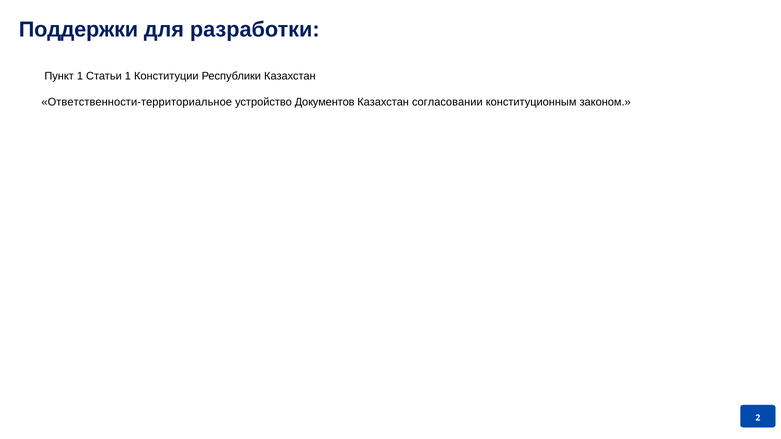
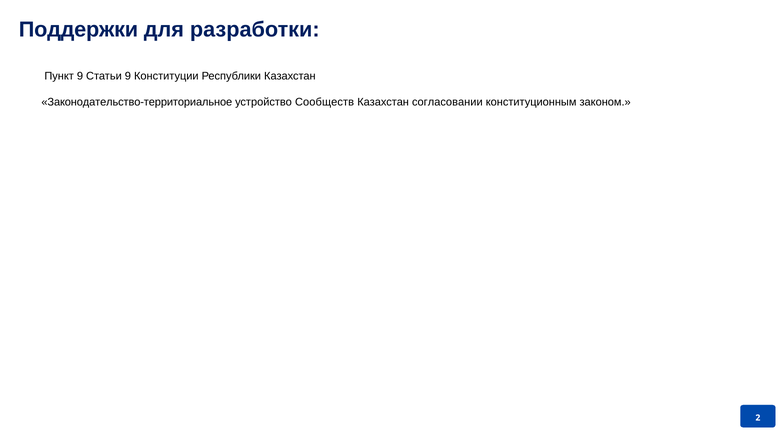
Пункт 1: 1 -> 9
Статьи 1: 1 -> 9
Ответственности-территориальное: Ответственности-территориальное -> Законодательство-территориальное
Документов: Документов -> Сообществ
